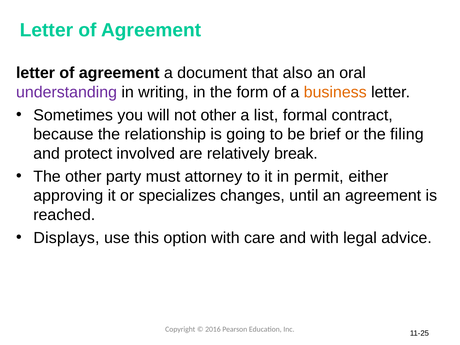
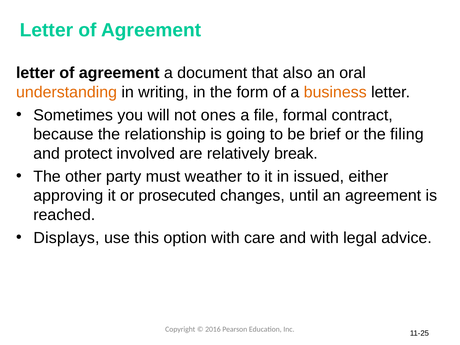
understanding colour: purple -> orange
not other: other -> ones
list: list -> file
attorney: attorney -> weather
permit: permit -> issued
specializes: specializes -> prosecuted
